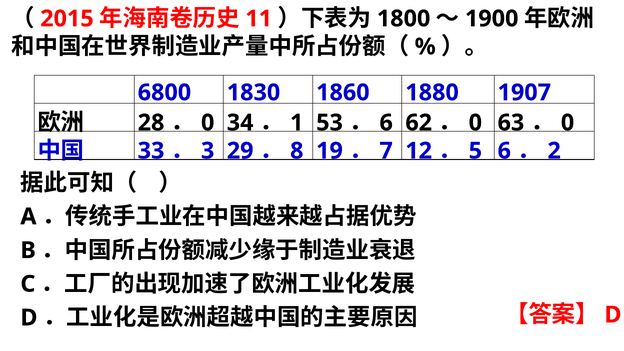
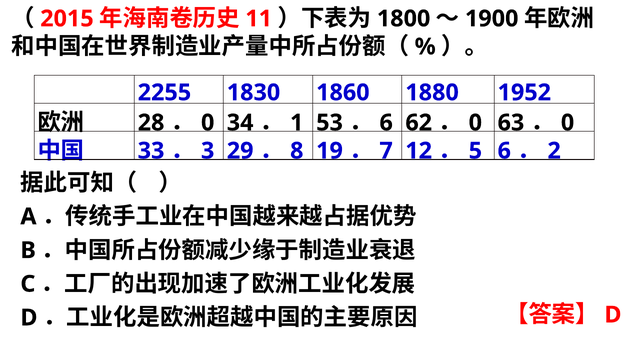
6800: 6800 -> 2255
1907: 1907 -> 1952
